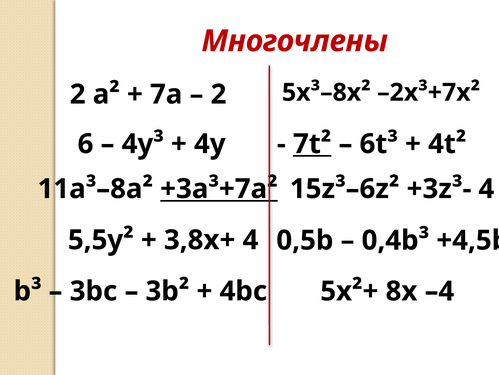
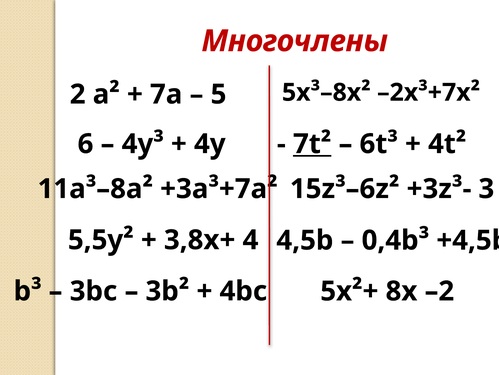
2 at (218, 94): 2 -> 5
+3a³+7a² underline: present -> none
+3z³- 4: 4 -> 3
0,5b: 0,5b -> 4,5b
–4: –4 -> –2
